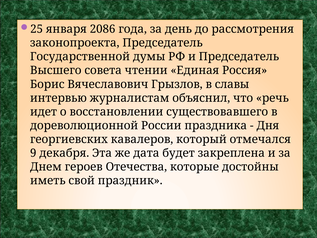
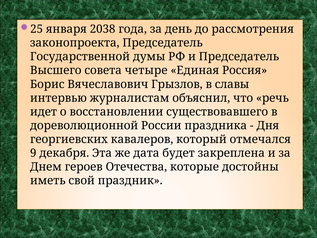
2086: 2086 -> 2038
чтении: чтении -> четыре
